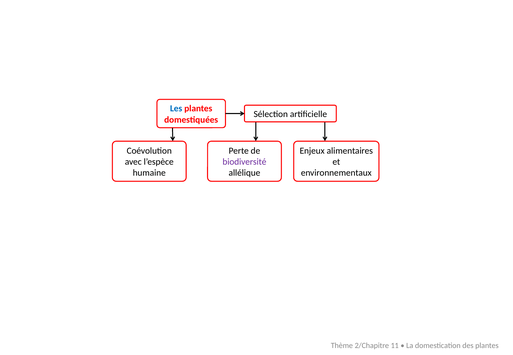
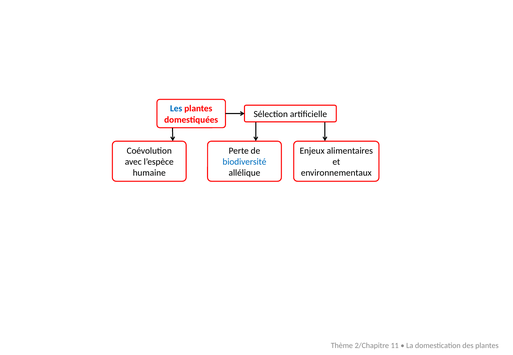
biodiversité colour: purple -> blue
